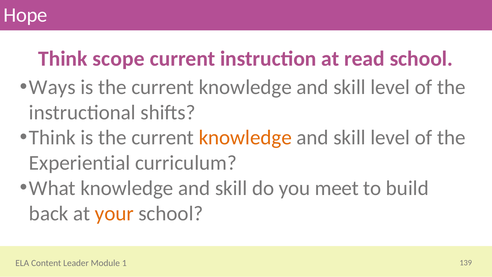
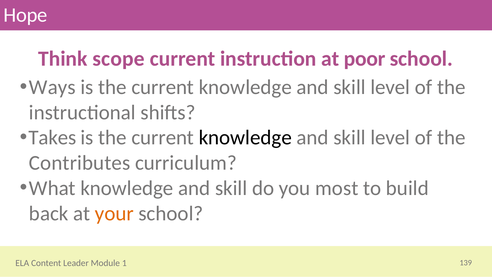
read: read -> poor
Think at (52, 138): Think -> Takes
knowledge at (245, 138) colour: orange -> black
Experiential: Experiential -> Contributes
meet: meet -> most
